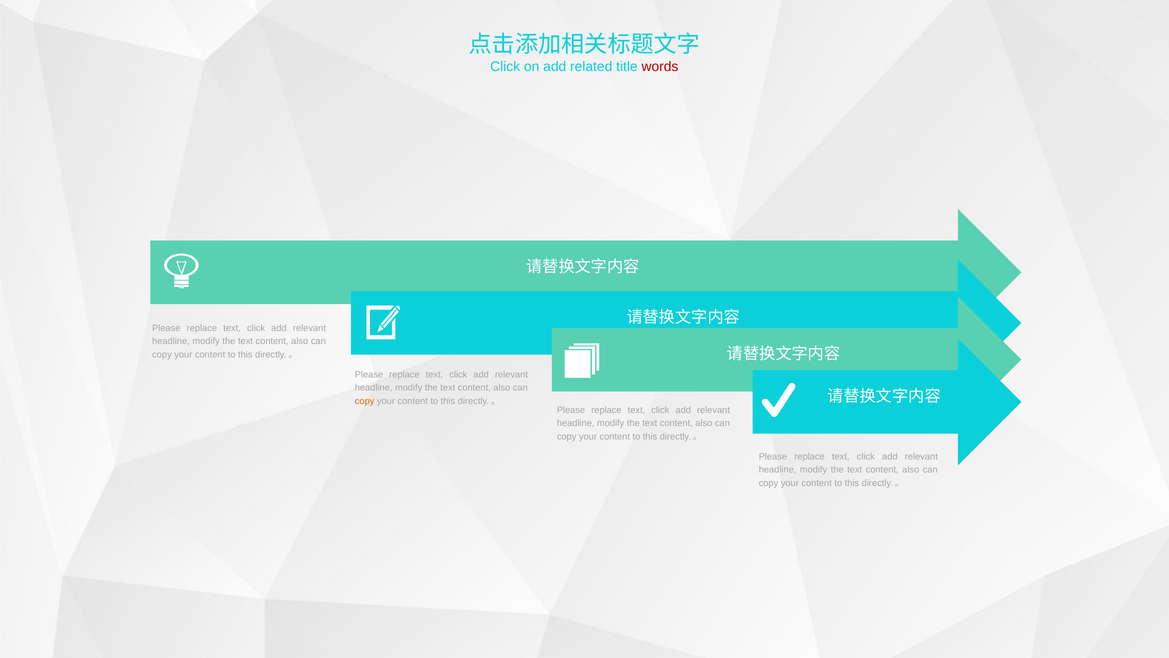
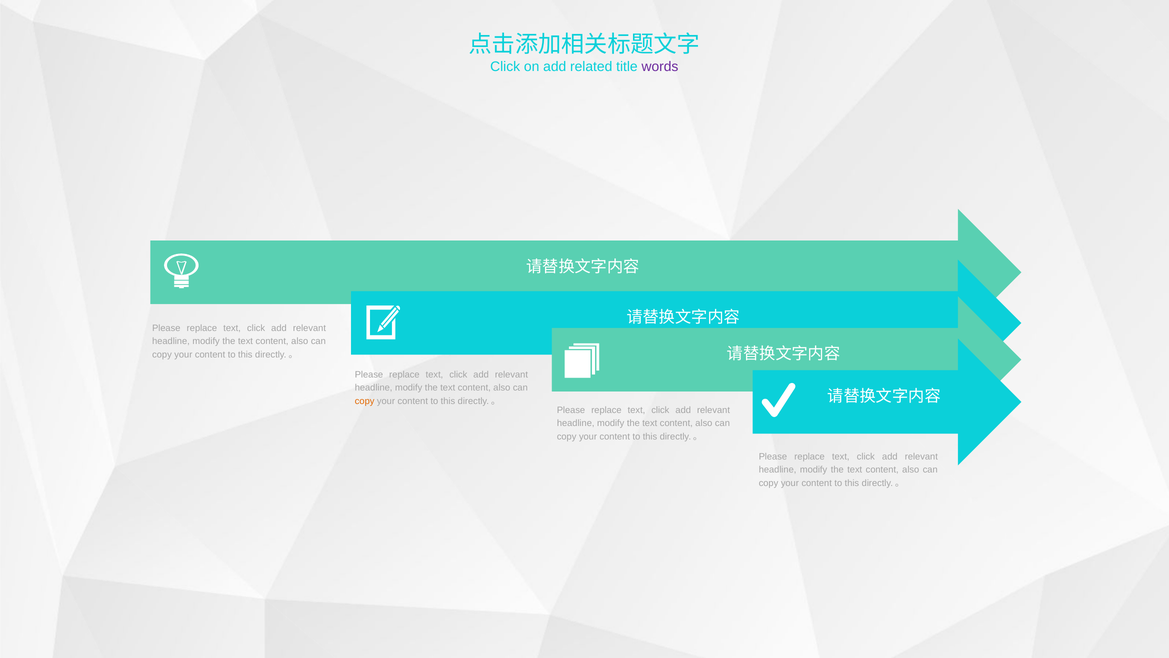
words colour: red -> purple
